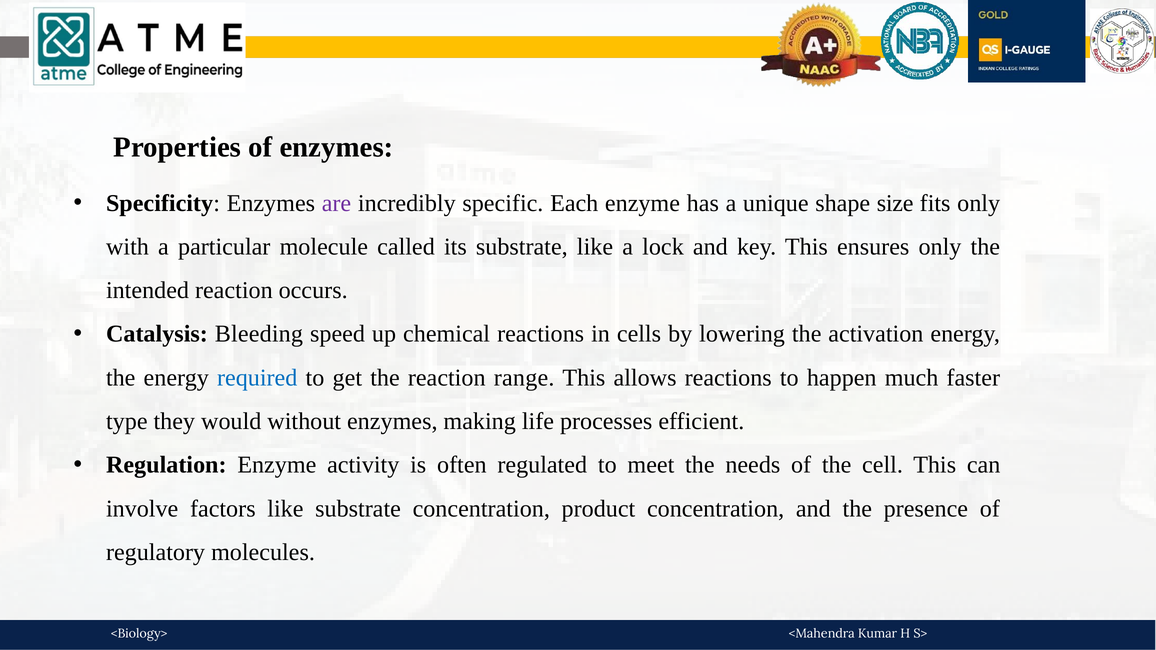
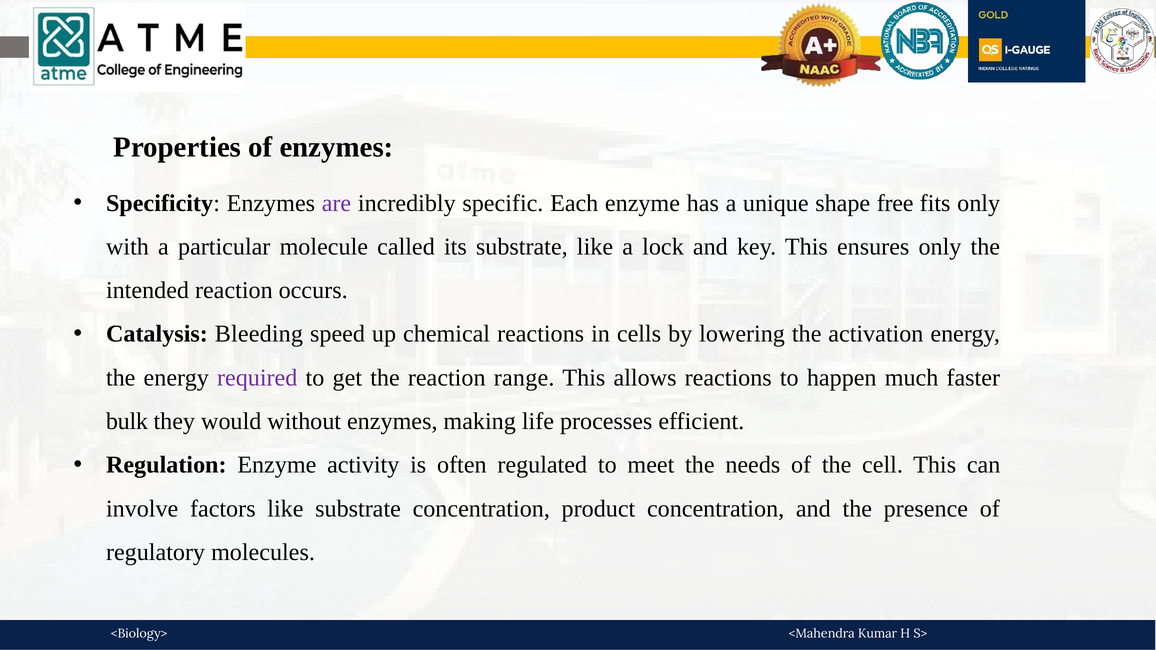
size: size -> free
required colour: blue -> purple
type: type -> bulk
